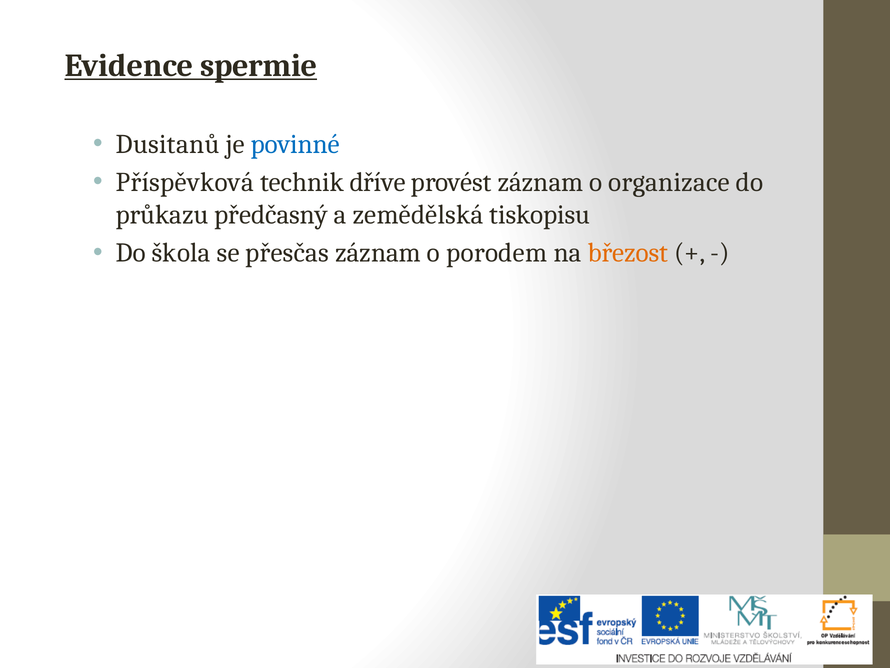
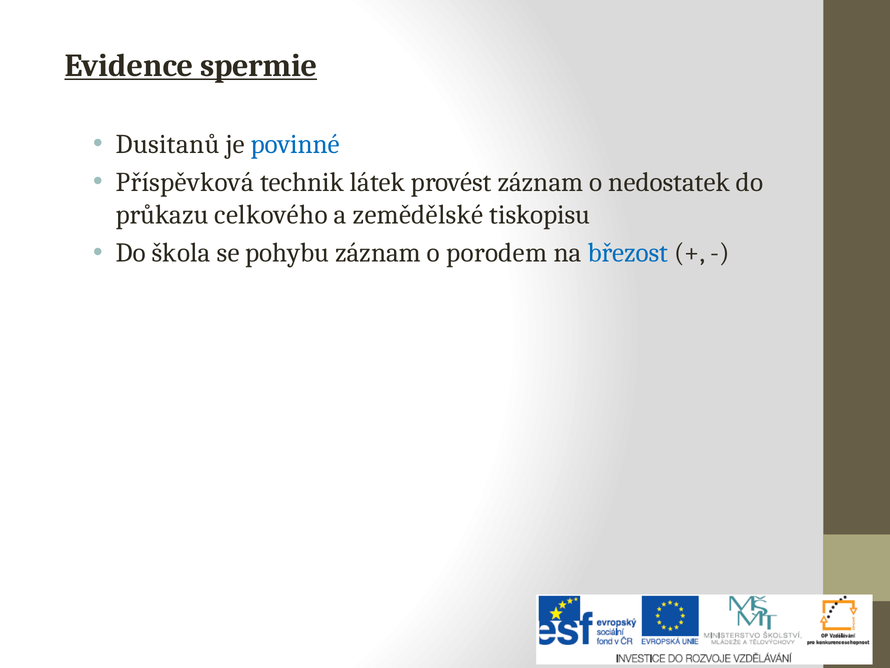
dříve: dříve -> látek
organizace: organizace -> nedostatek
předčasný: předčasný -> celkového
zemědělská: zemědělská -> zemědělské
přesčas: přesčas -> pohybu
březost colour: orange -> blue
